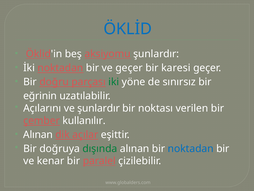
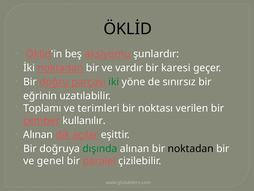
ÖKLİD colour: blue -> black
ve geçer: geçer -> vardır
Açılarını: Açılarını -> Toplamı
ve şunlardır: şunlardır -> terimleri
noktadan at (191, 148) colour: blue -> black
kenar: kenar -> genel
